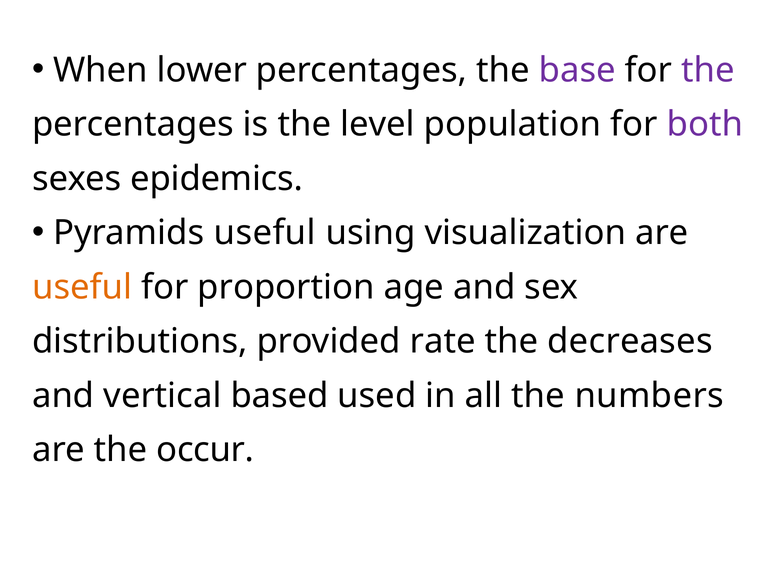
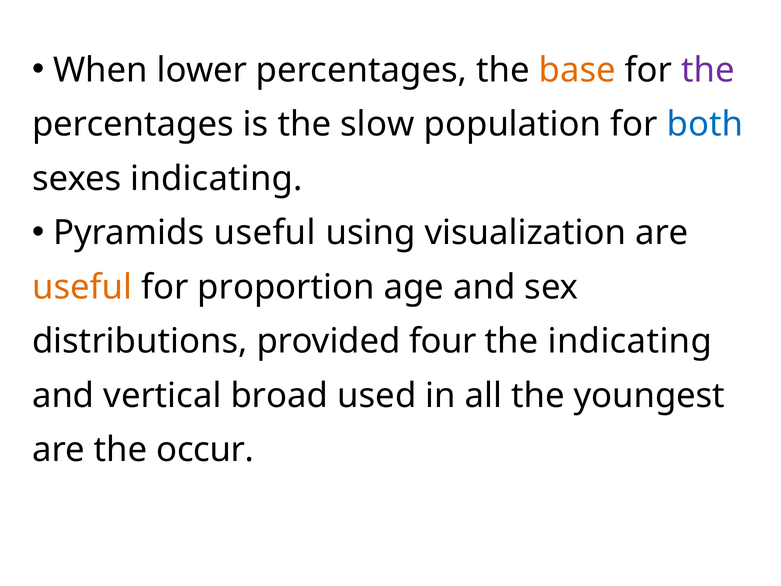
base colour: purple -> orange
level: level -> slow
both colour: purple -> blue
sexes epidemics: epidemics -> indicating
rate: rate -> four
the decreases: decreases -> indicating
based: based -> broad
numbers: numbers -> youngest
